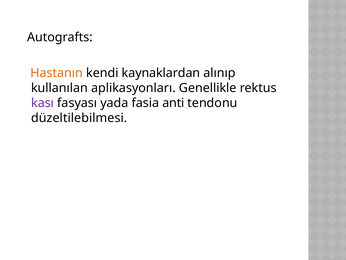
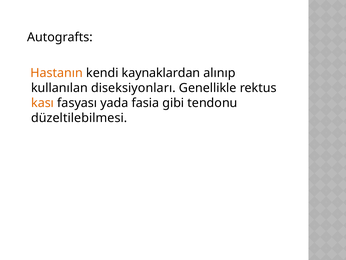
aplikasyonları: aplikasyonları -> diseksiyonları
kası colour: purple -> orange
anti: anti -> gibi
